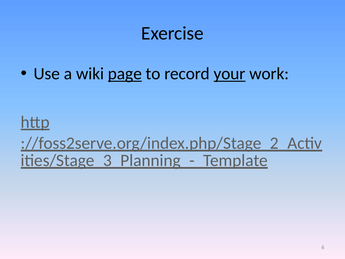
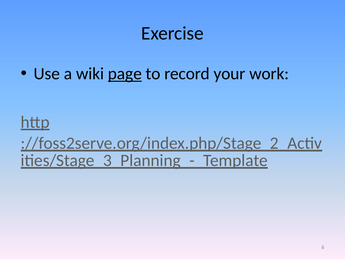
your underline: present -> none
